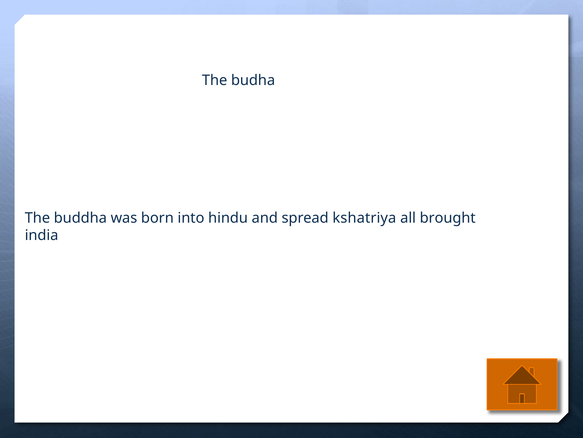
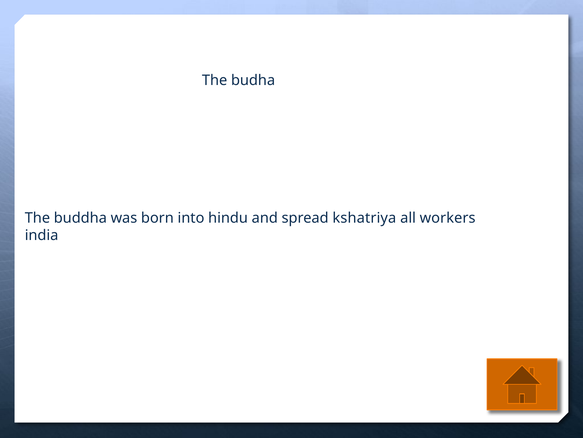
brought: brought -> workers
